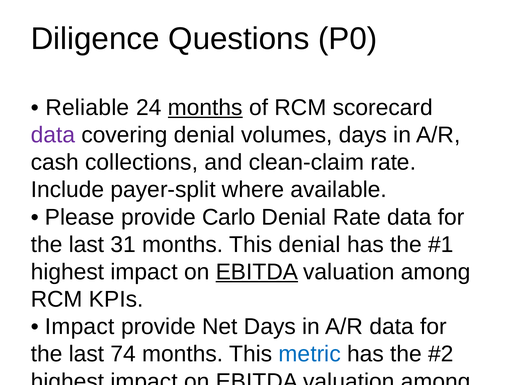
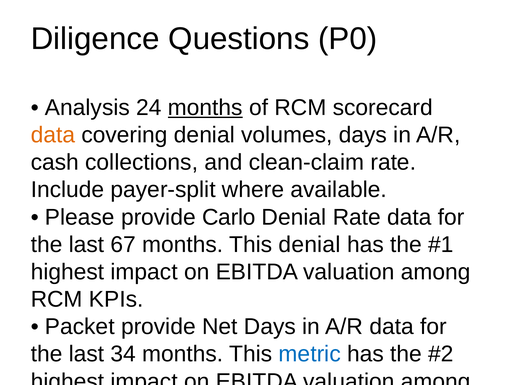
Reliable: Reliable -> Analysis
data at (53, 135) colour: purple -> orange
31: 31 -> 67
EBITDA at (257, 272) underline: present -> none
Impact at (80, 327): Impact -> Packet
74: 74 -> 34
